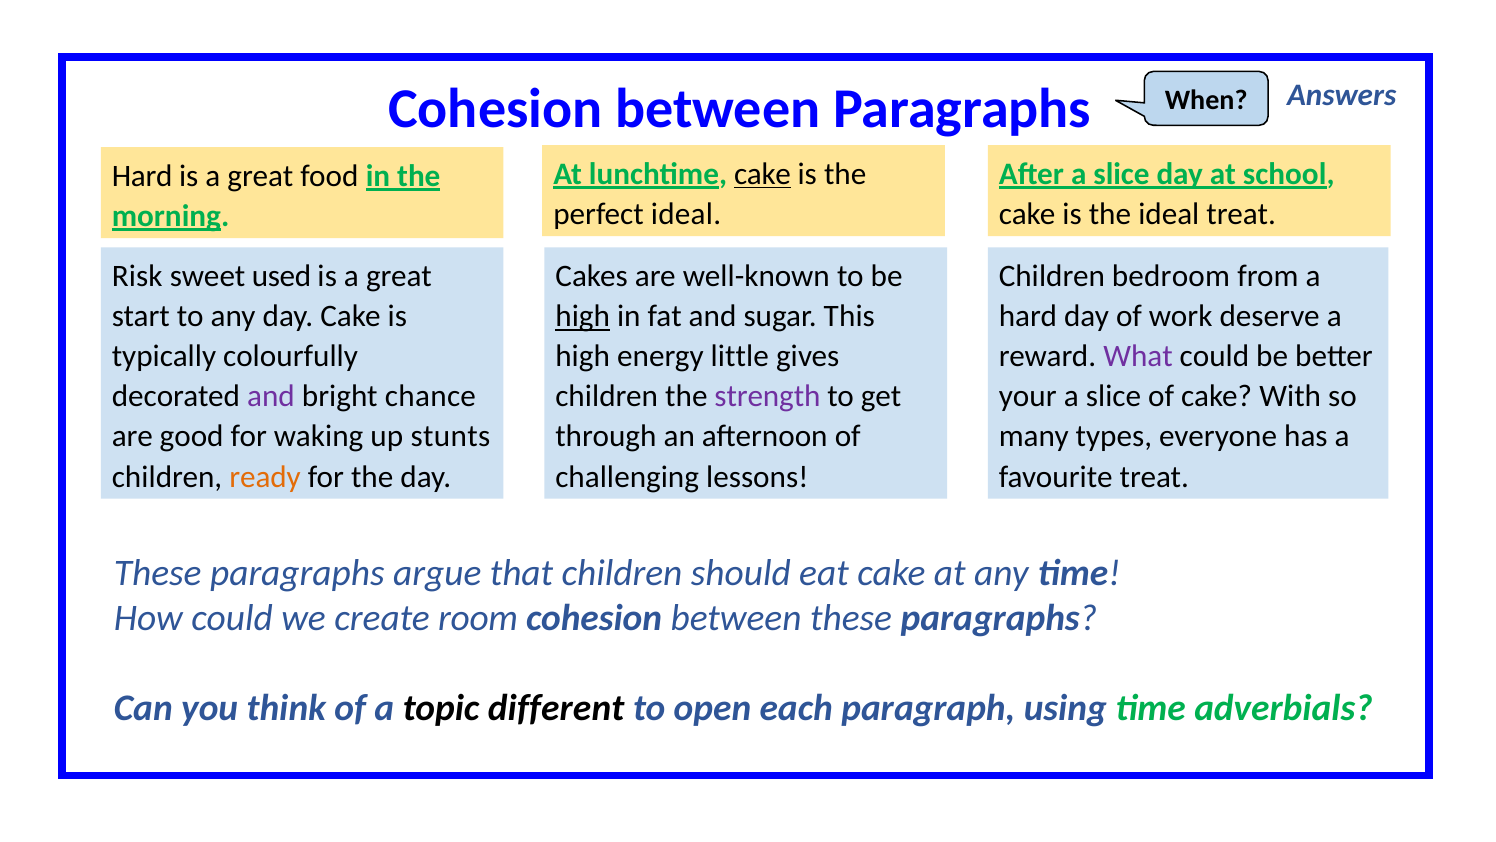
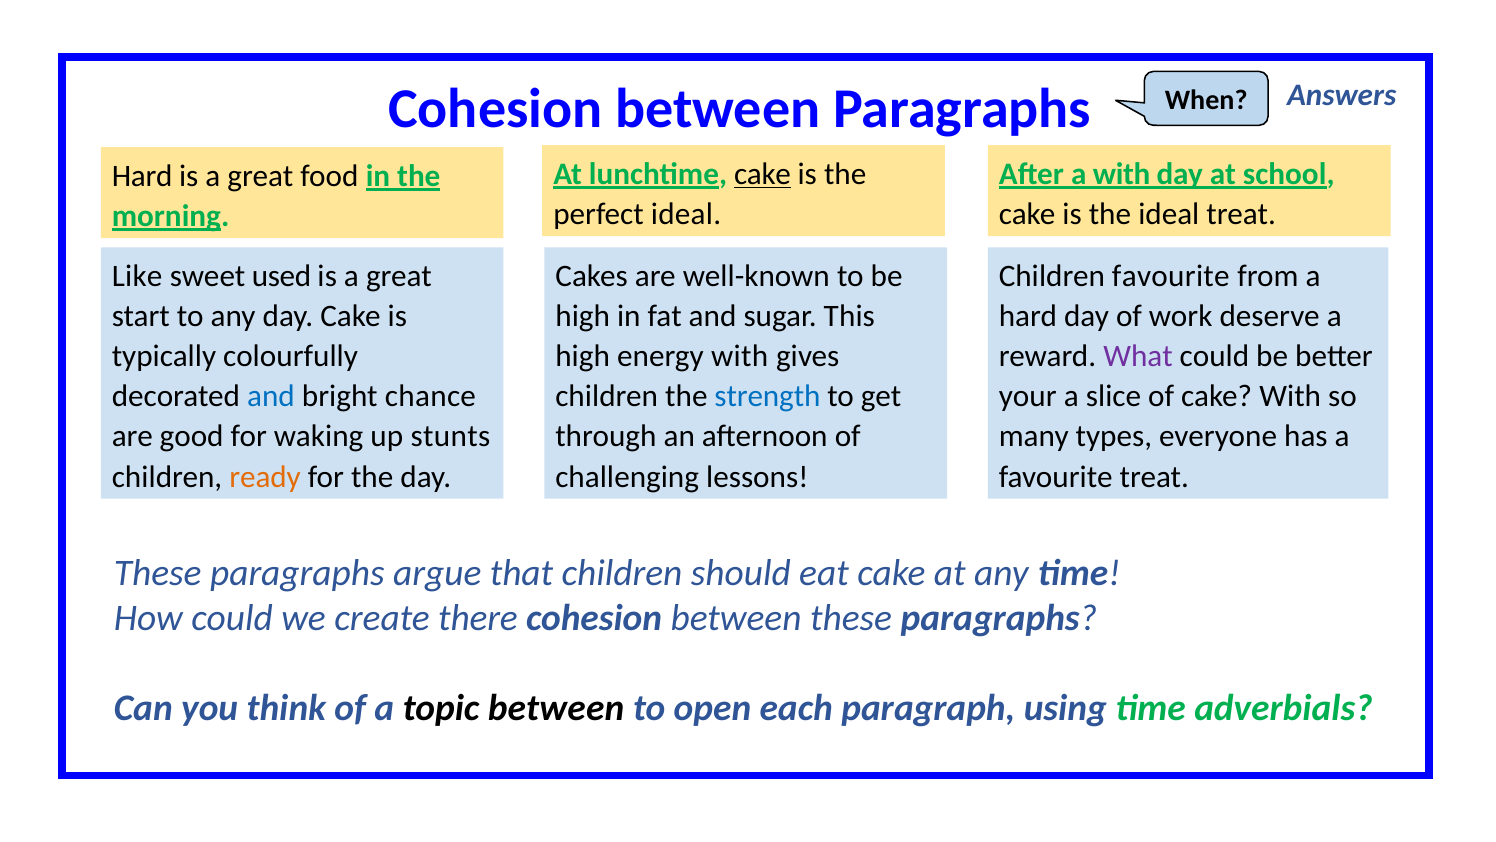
After a slice: slice -> with
Risk: Risk -> Like
Children bedroom: bedroom -> favourite
high at (583, 316) underline: present -> none
energy little: little -> with
and at (271, 396) colour: purple -> blue
strength colour: purple -> blue
room: room -> there
topic different: different -> between
